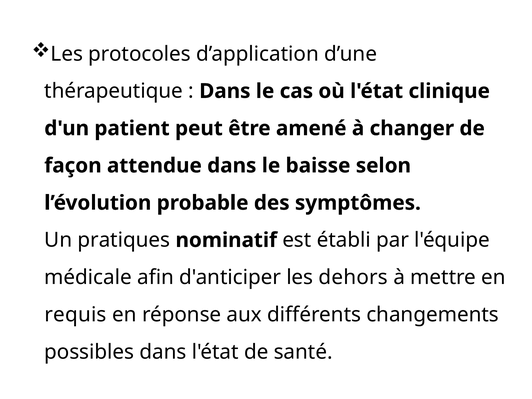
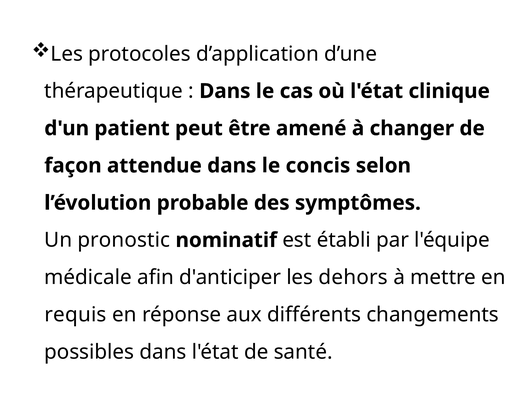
baisse: baisse -> concis
pratiques: pratiques -> pronostic
